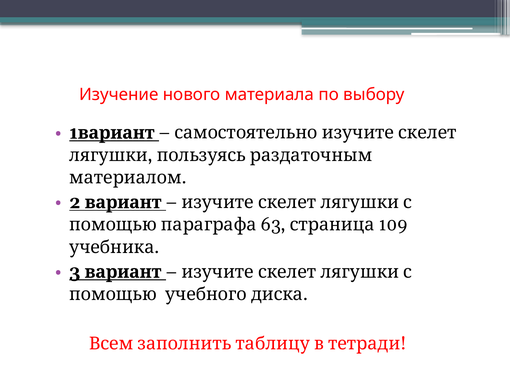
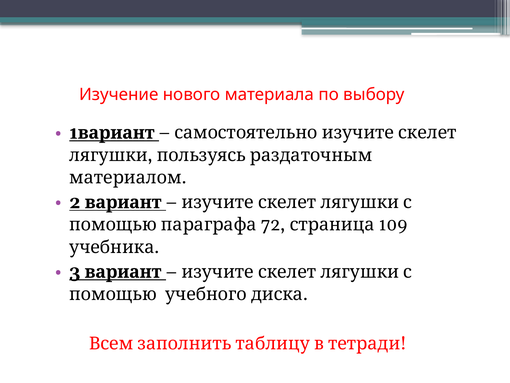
63: 63 -> 72
